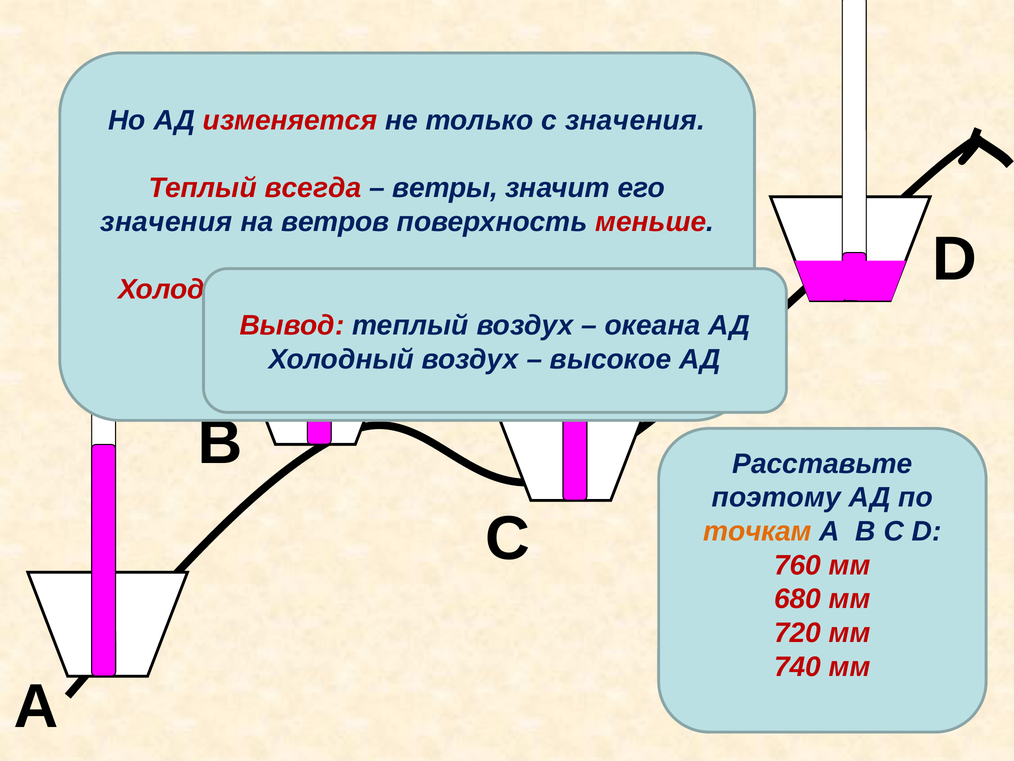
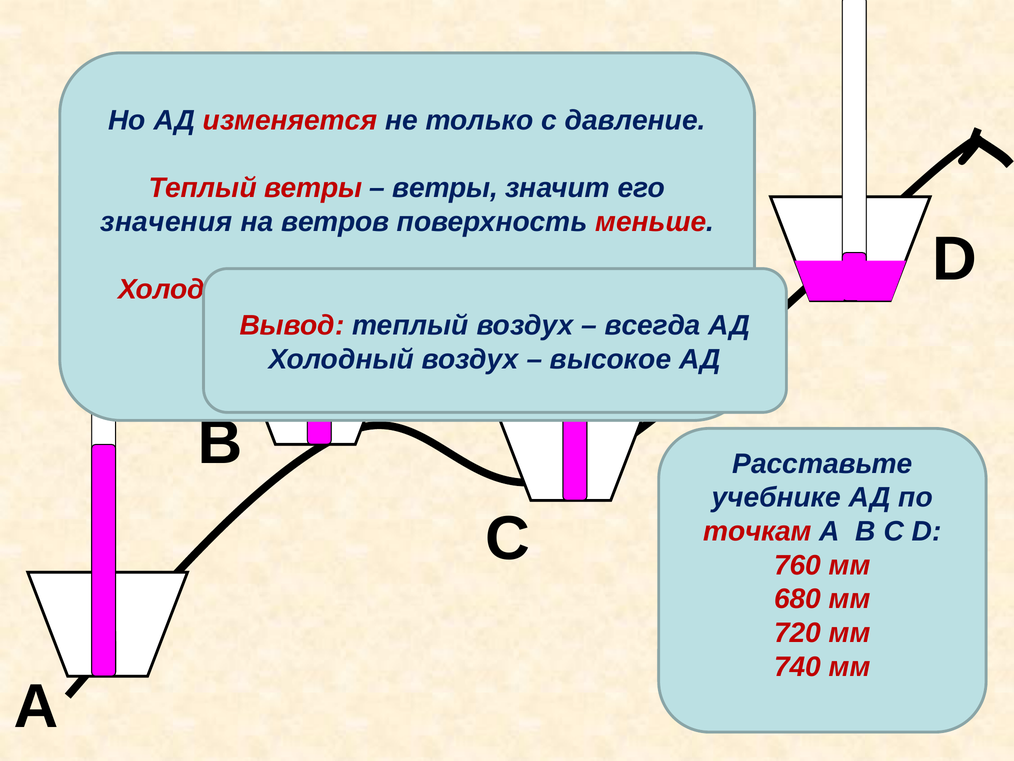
с значения: значения -> давление
Теплый всегда: всегда -> ветры
океана: океана -> всегда
поэтому: поэтому -> учебнике
точкам colour: orange -> red
